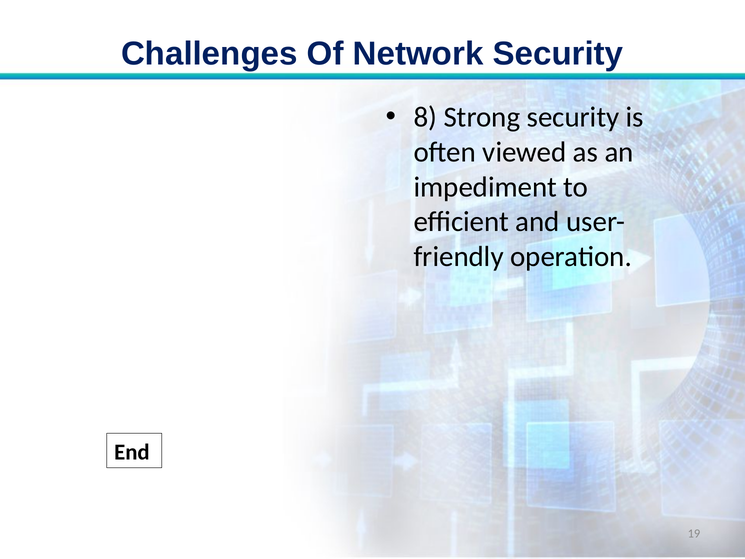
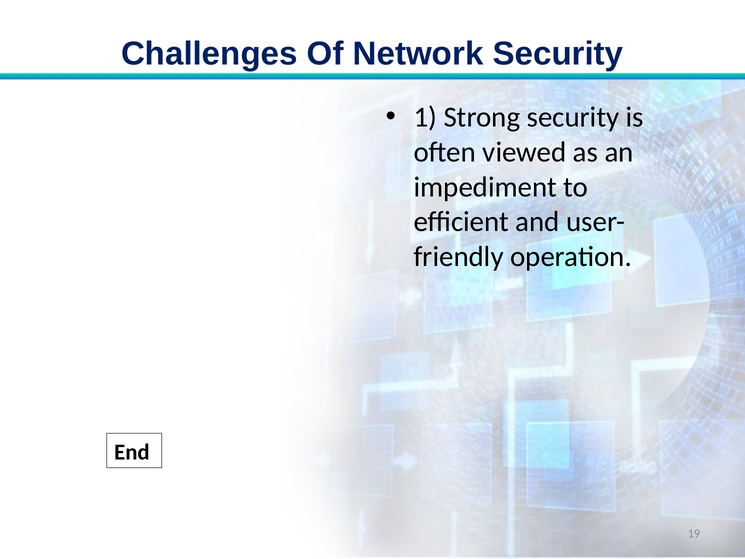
8: 8 -> 1
